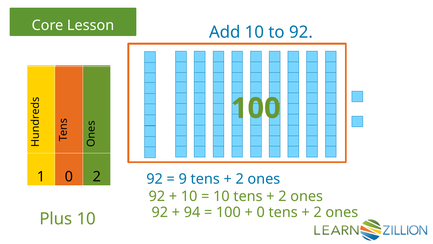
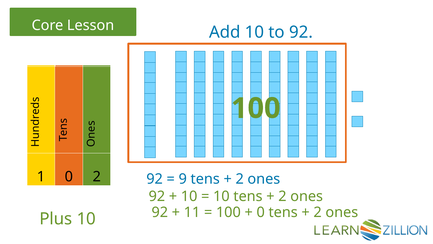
94: 94 -> 11
